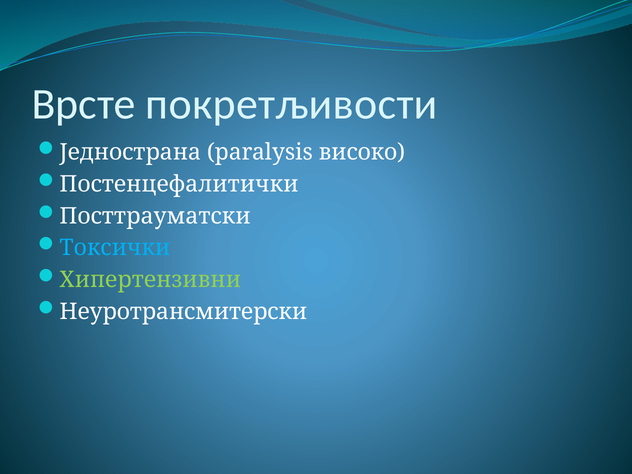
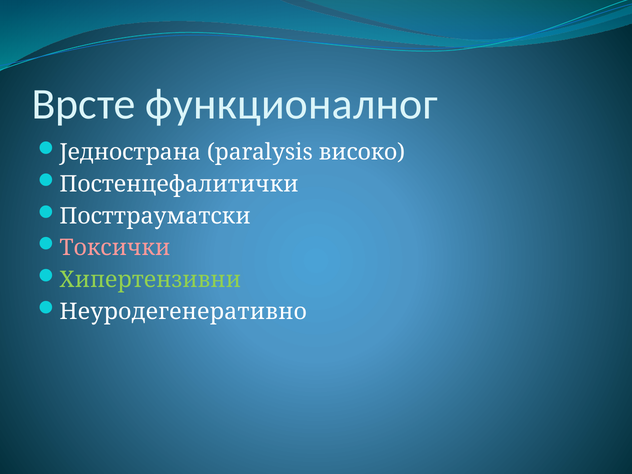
покретљивости: покретљивости -> функционалног
Токсички colour: light blue -> pink
Неуротрансмитерски: Неуротрансмитерски -> Неуродегенеративно
